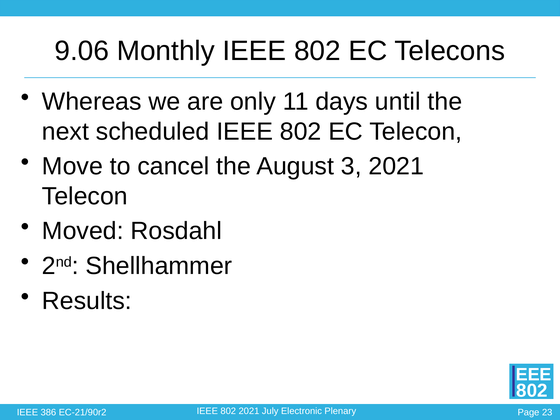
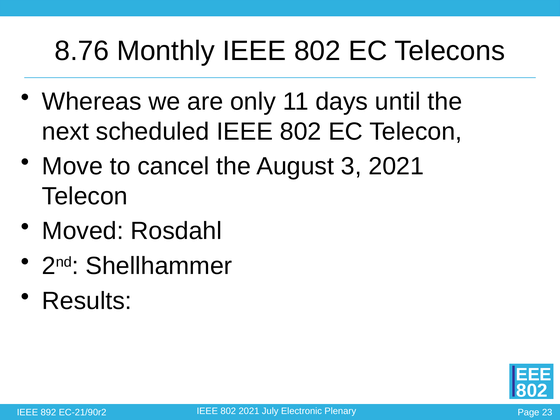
9.06: 9.06 -> 8.76
386: 386 -> 892
